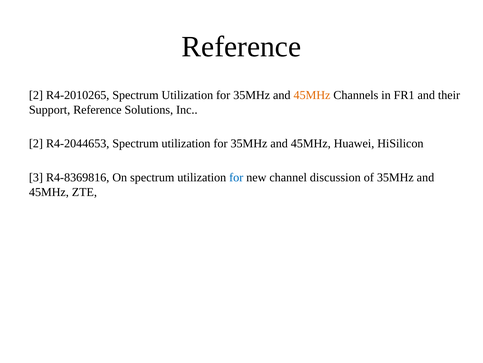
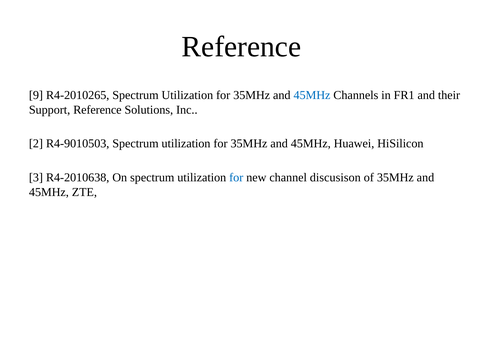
2 at (36, 95): 2 -> 9
45MHz at (312, 95) colour: orange -> blue
R4-2044653: R4-2044653 -> R4-9010503
R4-8369816: R4-8369816 -> R4-2010638
discussion: discussion -> discusison
